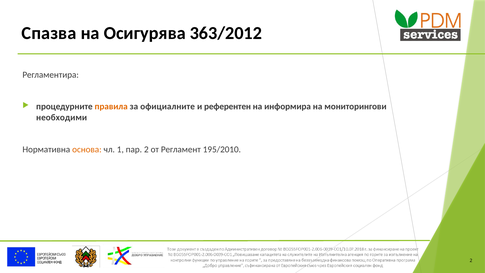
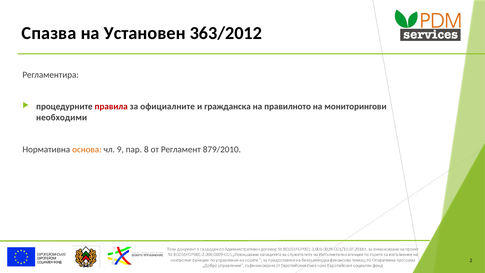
Осигурява: Осигурява -> Установен
правила colour: orange -> red
референтен: референтен -> гражданска
информира: информира -> правилното
1: 1 -> 9
пар 2: 2 -> 8
195/2010: 195/2010 -> 879/2010
